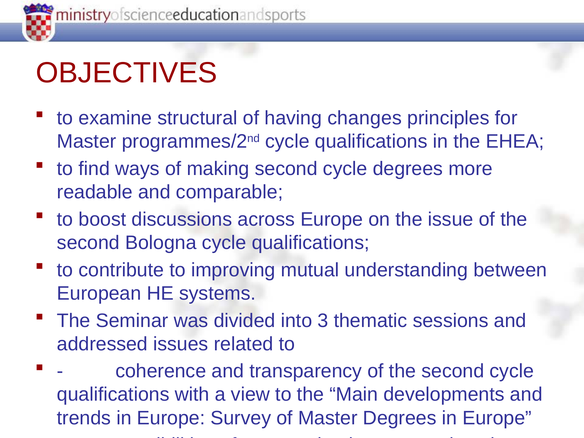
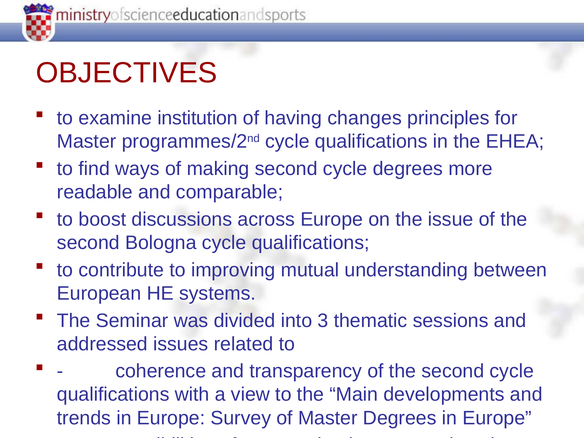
structural: structural -> institution
